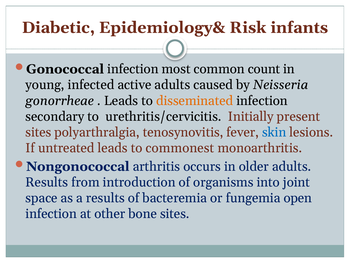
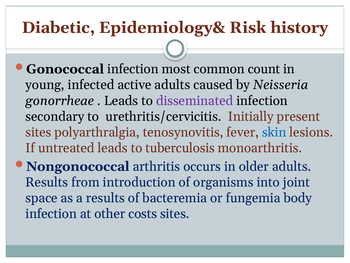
infants: infants -> history
disseminated colour: orange -> purple
commonest: commonest -> tuberculosis
open: open -> body
bone: bone -> costs
